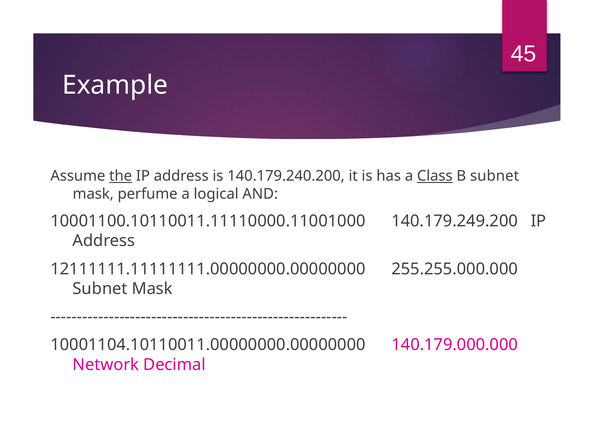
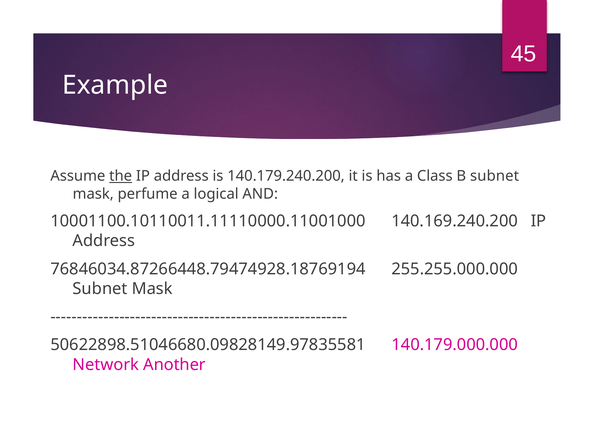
Class underline: present -> none
140.179.249.200: 140.179.249.200 -> 140.169.240.200
12111111.11111111.00000000.00000000: 12111111.11111111.00000000.00000000 -> 76846034.87266448.79474928.18769194
10001104.10110011.00000000.00000000: 10001104.10110011.00000000.00000000 -> 50622898.51046680.09828149.97835581
Decimal: Decimal -> Another
